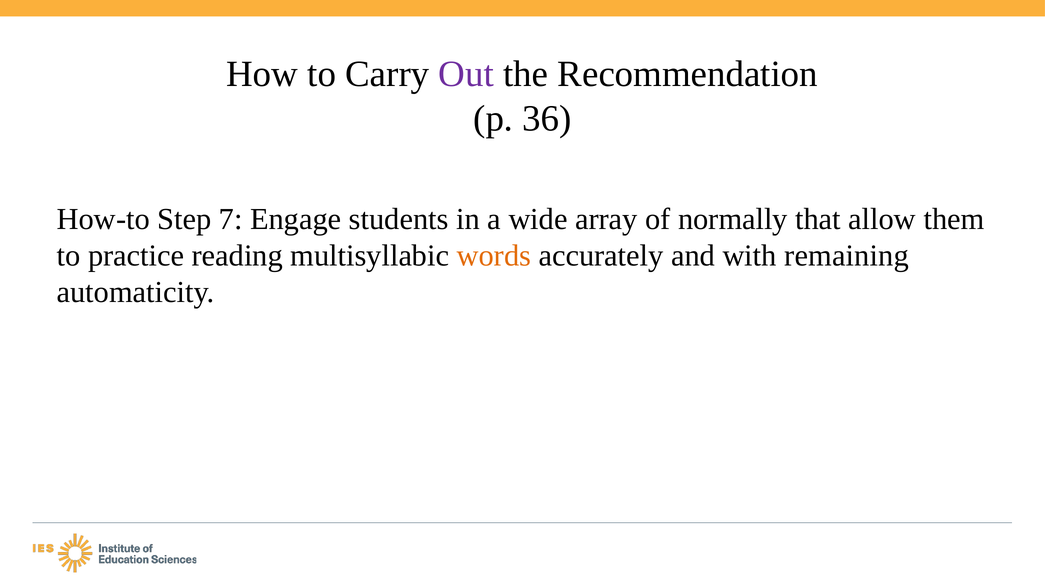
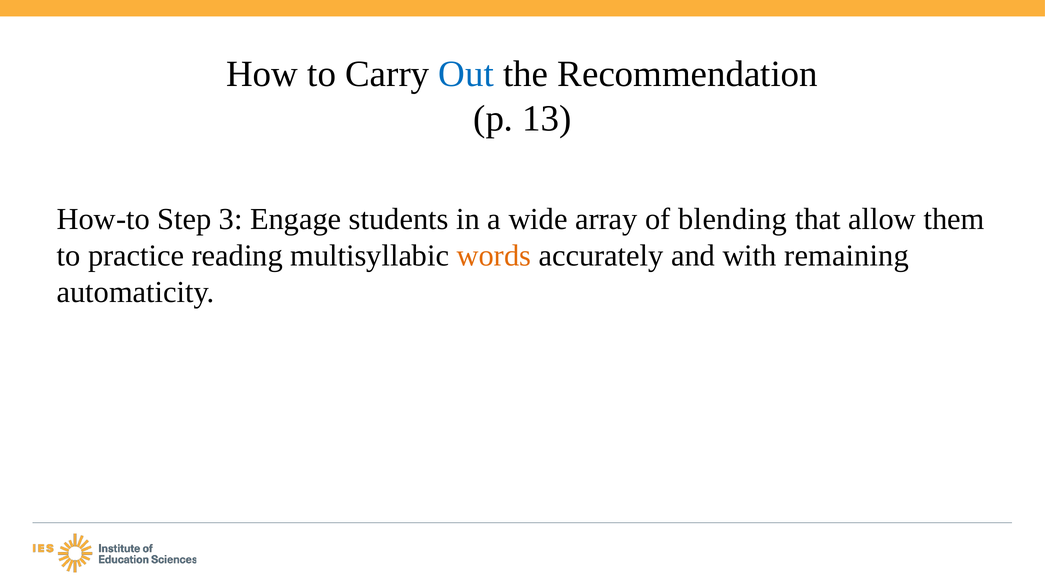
Out colour: purple -> blue
36: 36 -> 13
7: 7 -> 3
normally: normally -> blending
